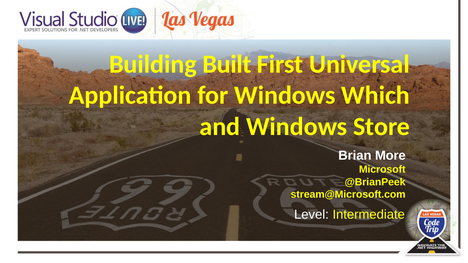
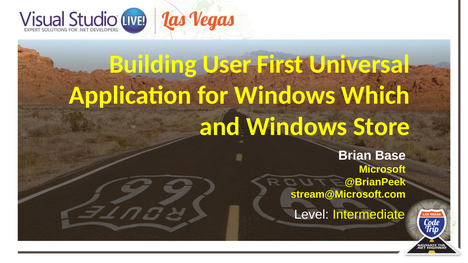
Built: Built -> User
More: More -> Base
